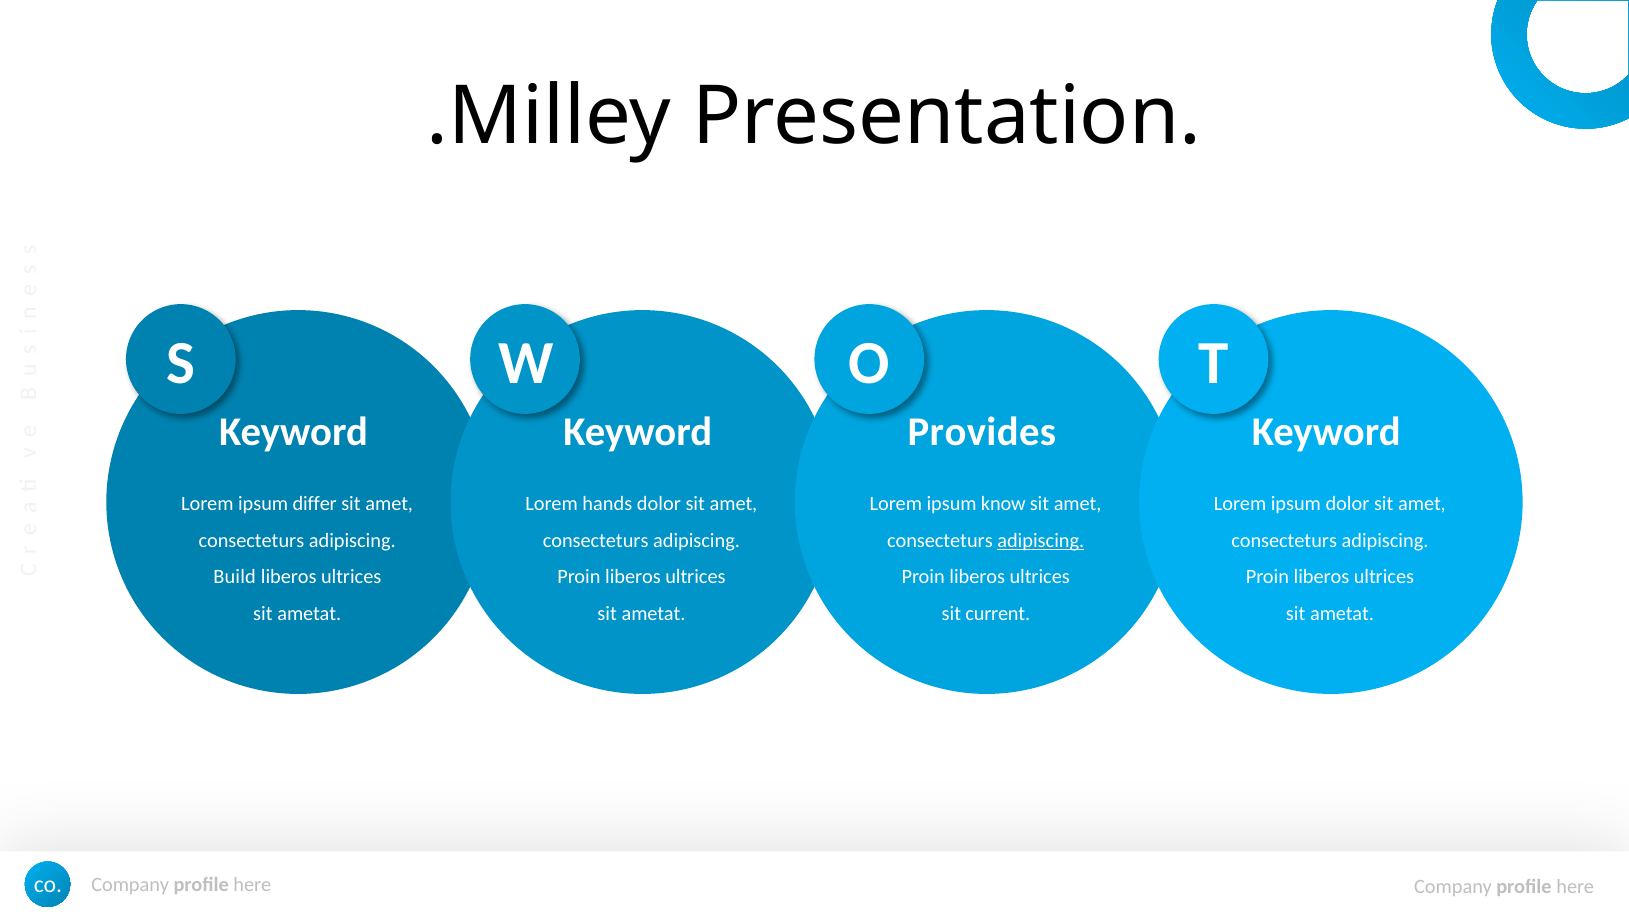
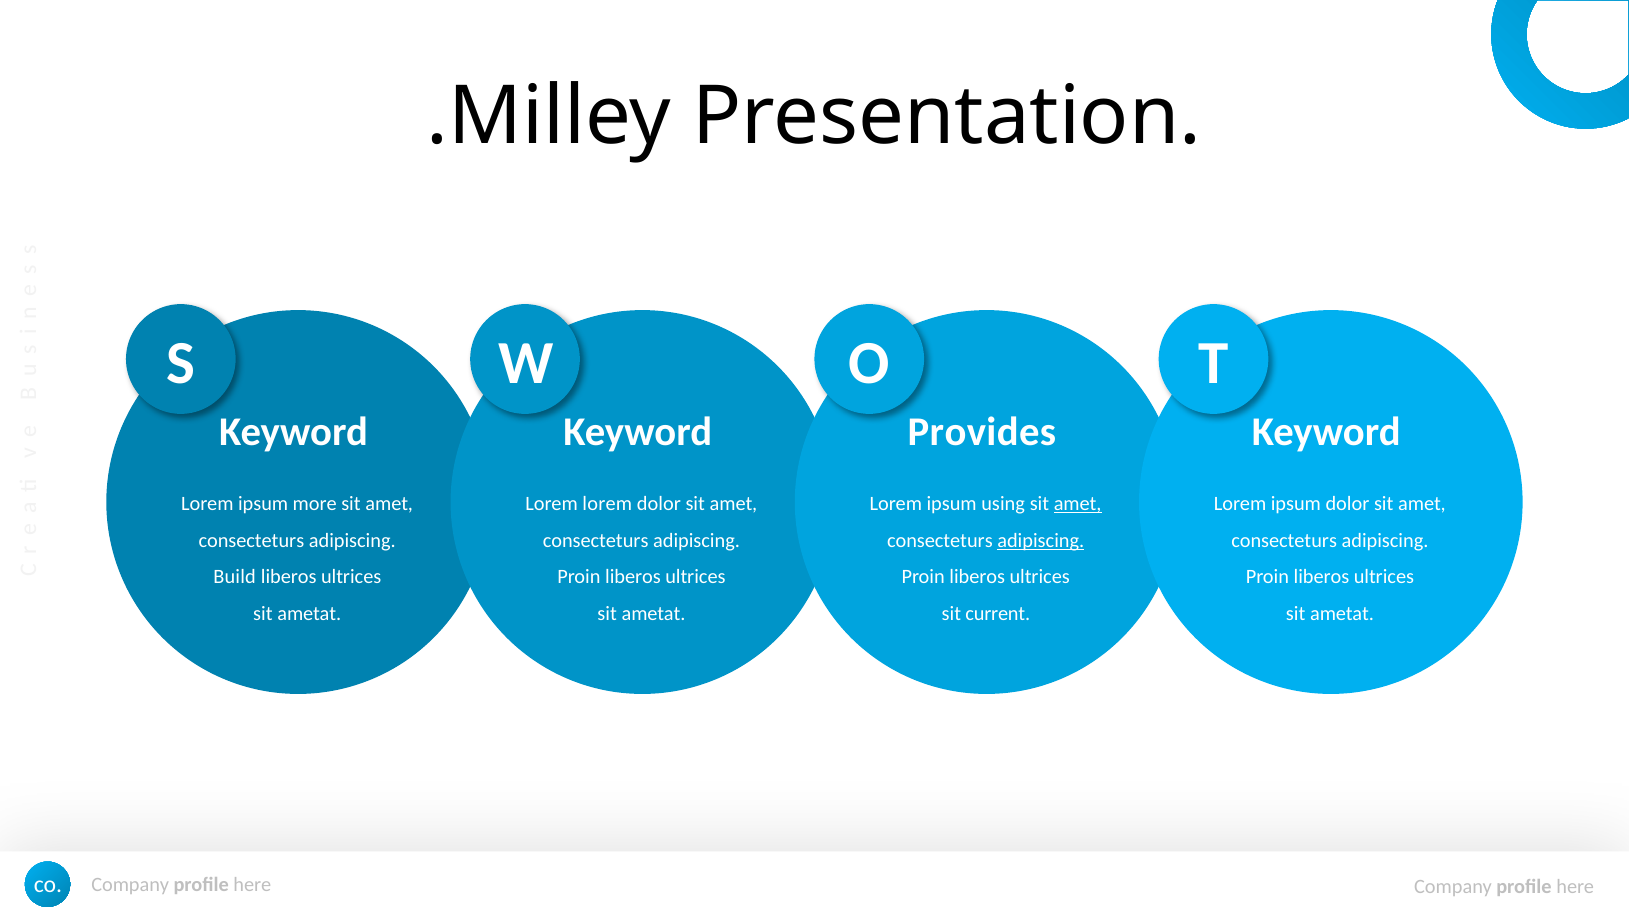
differ: differ -> more
Lorem hands: hands -> lorem
know: know -> using
amet at (1078, 503) underline: none -> present
